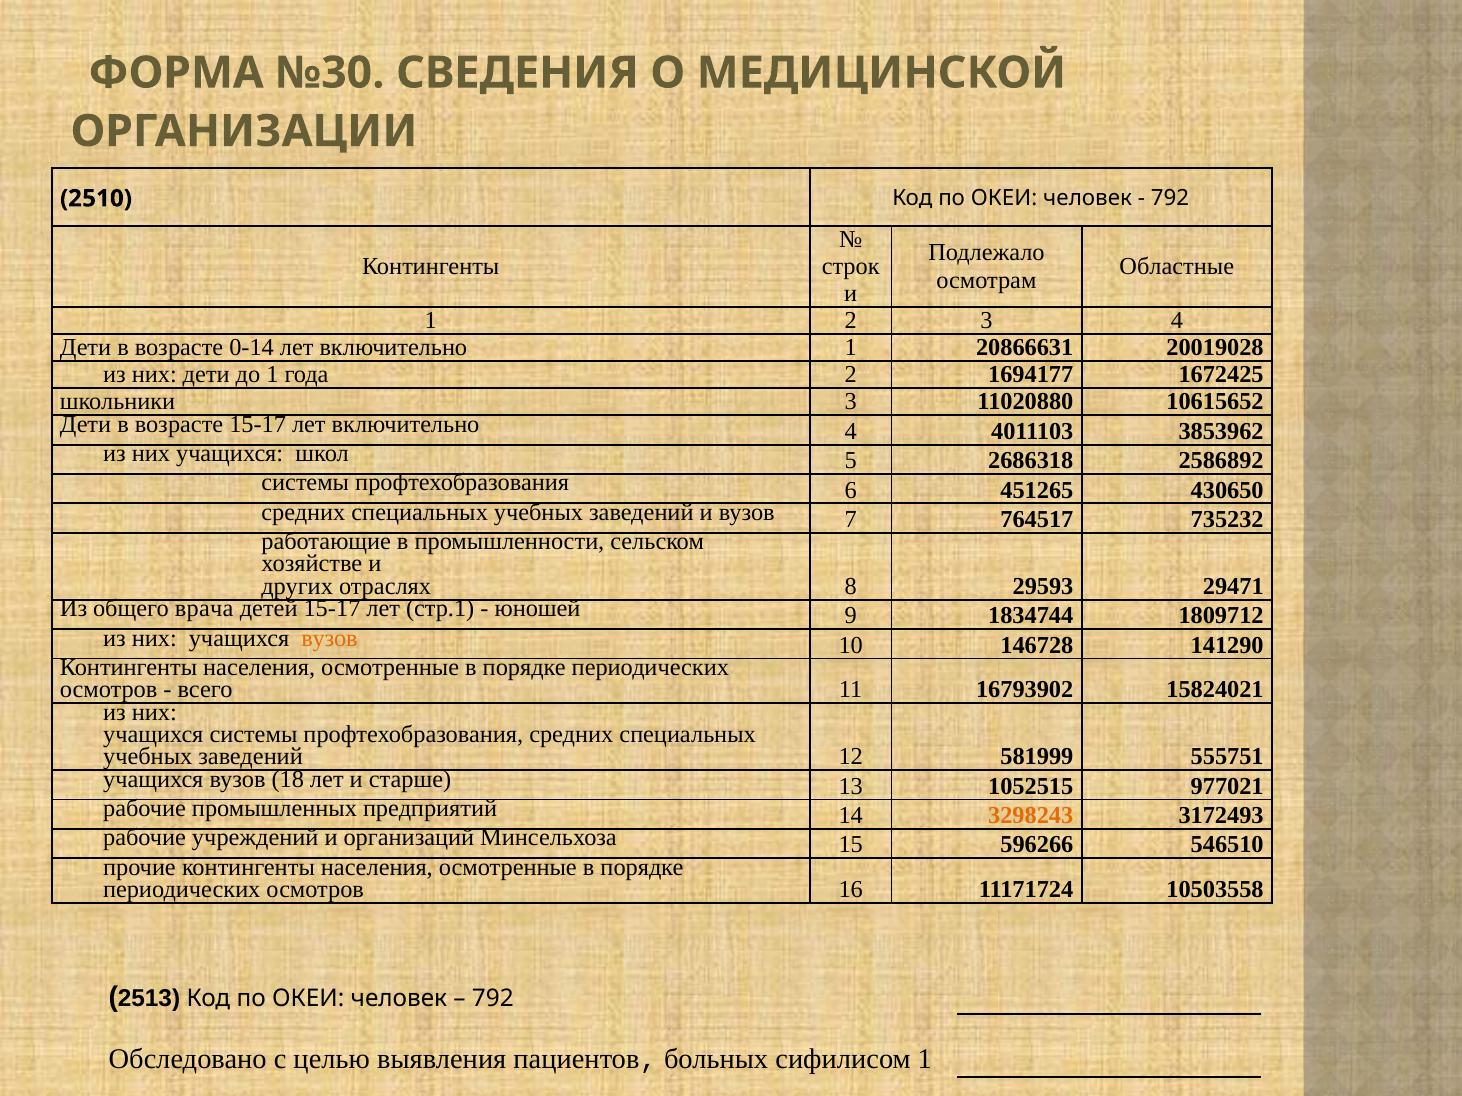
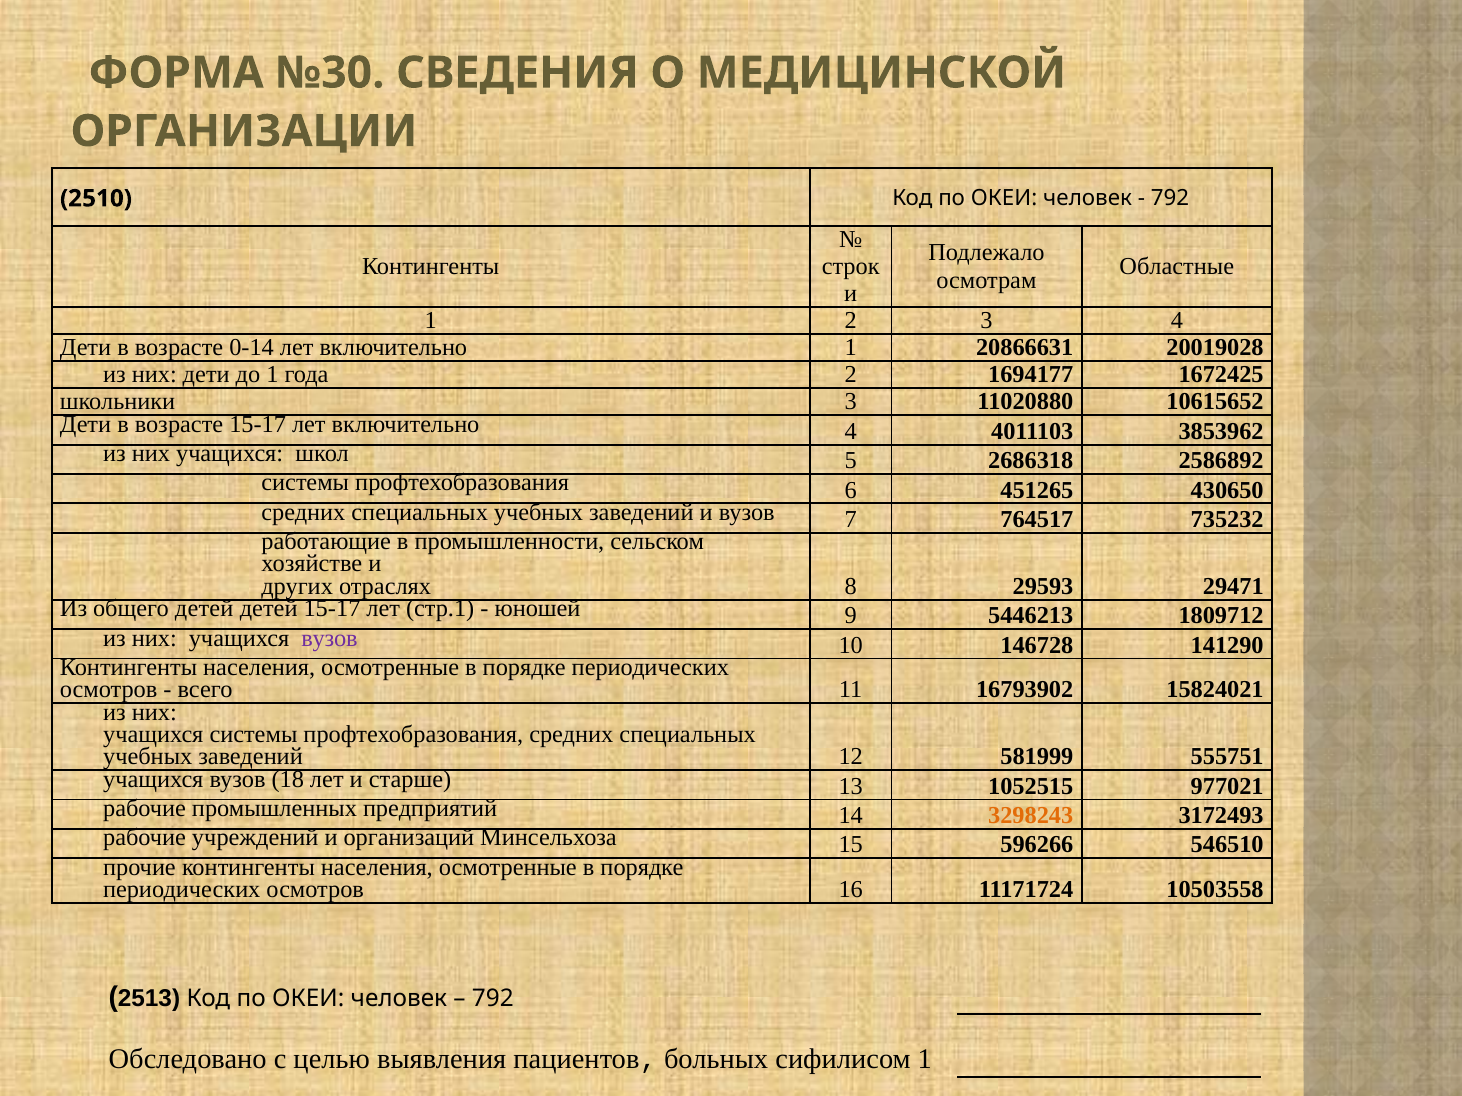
общего врача: врача -> детей
1834744: 1834744 -> 5446213
вузов at (330, 638) colour: orange -> purple
